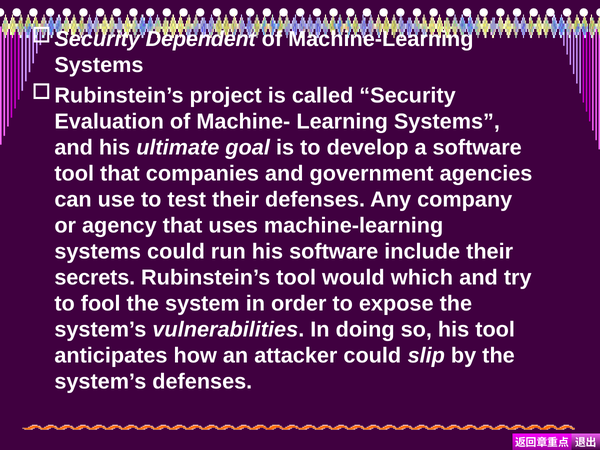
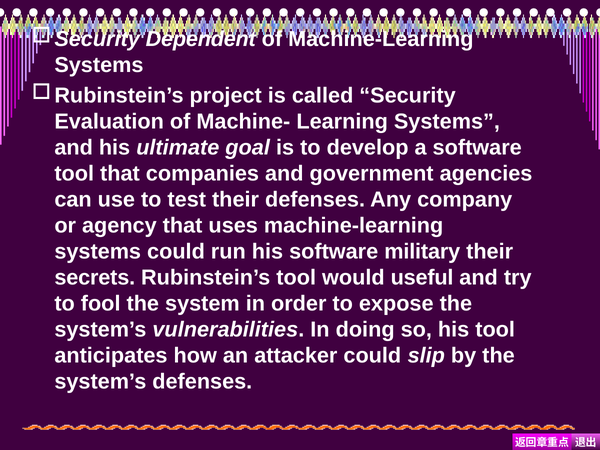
include: include -> military
which: which -> useful
